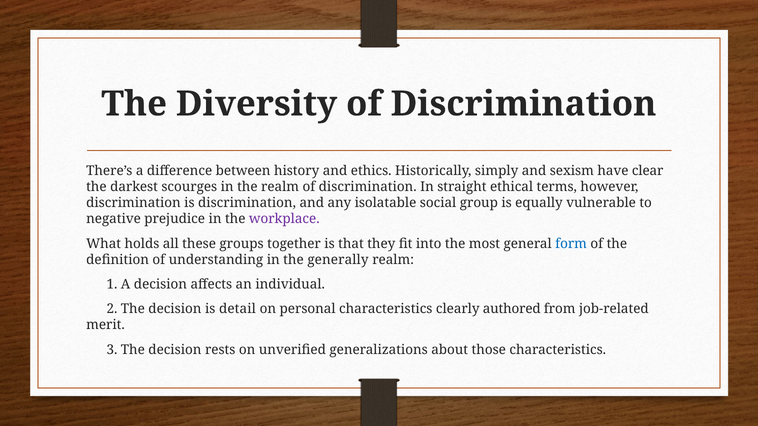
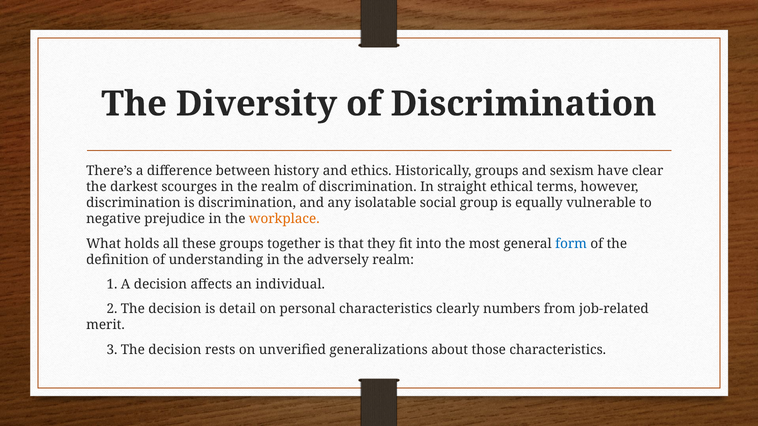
Historically simply: simply -> groups
workplace colour: purple -> orange
generally: generally -> adversely
authored: authored -> numbers
